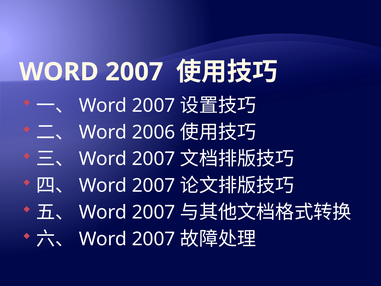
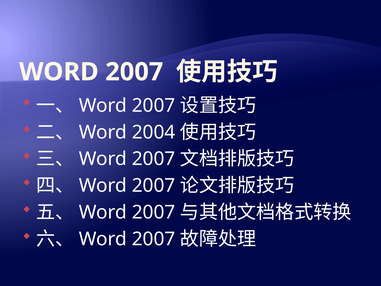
2006: 2006 -> 2004
